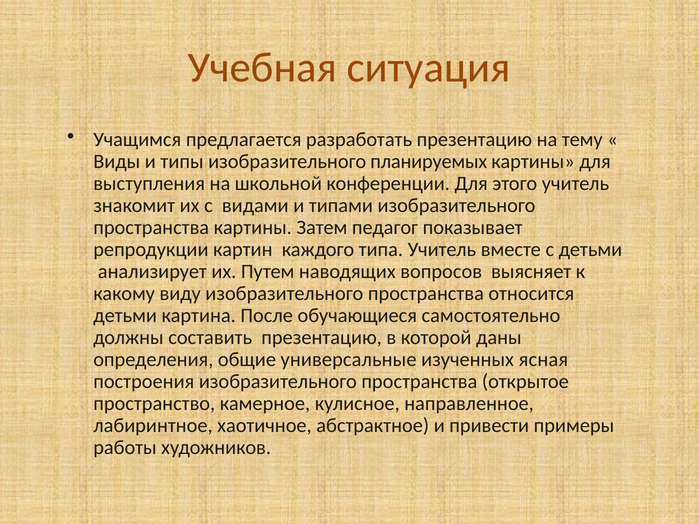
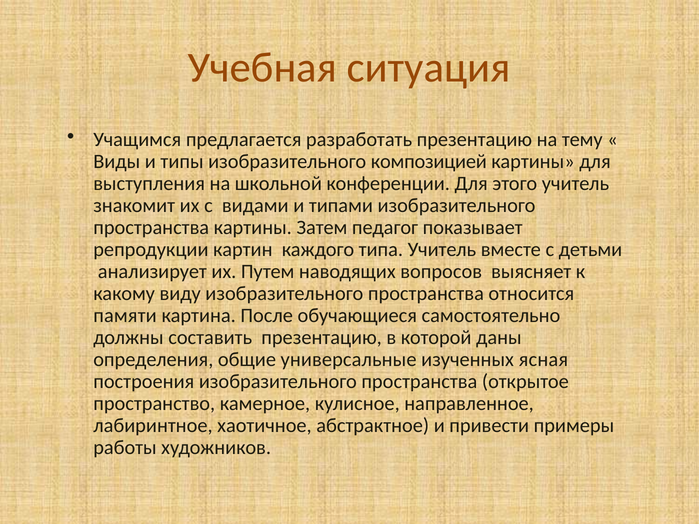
планируемых: планируемых -> композицией
детьми at (125, 316): детьми -> памяти
